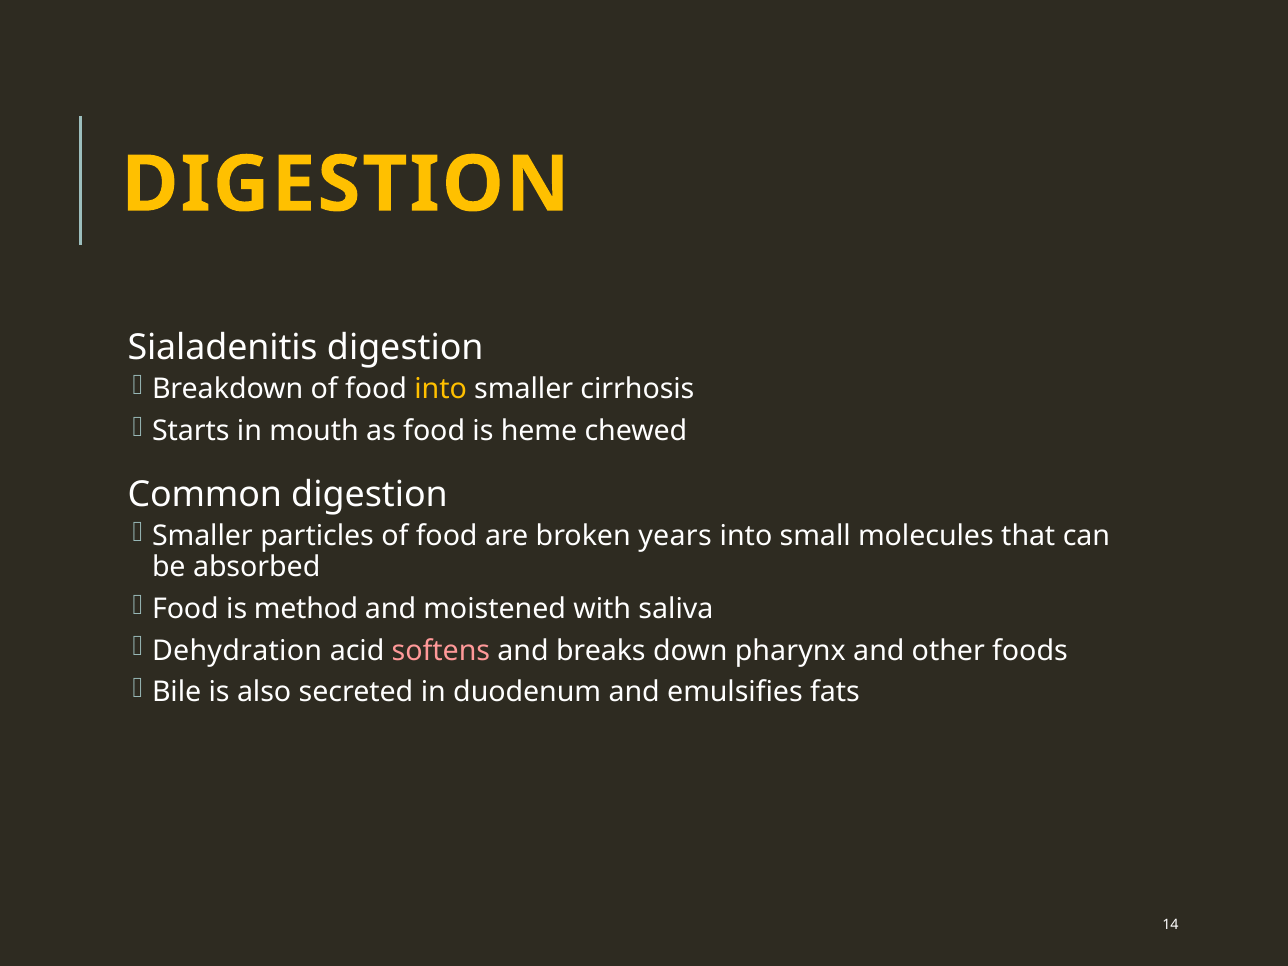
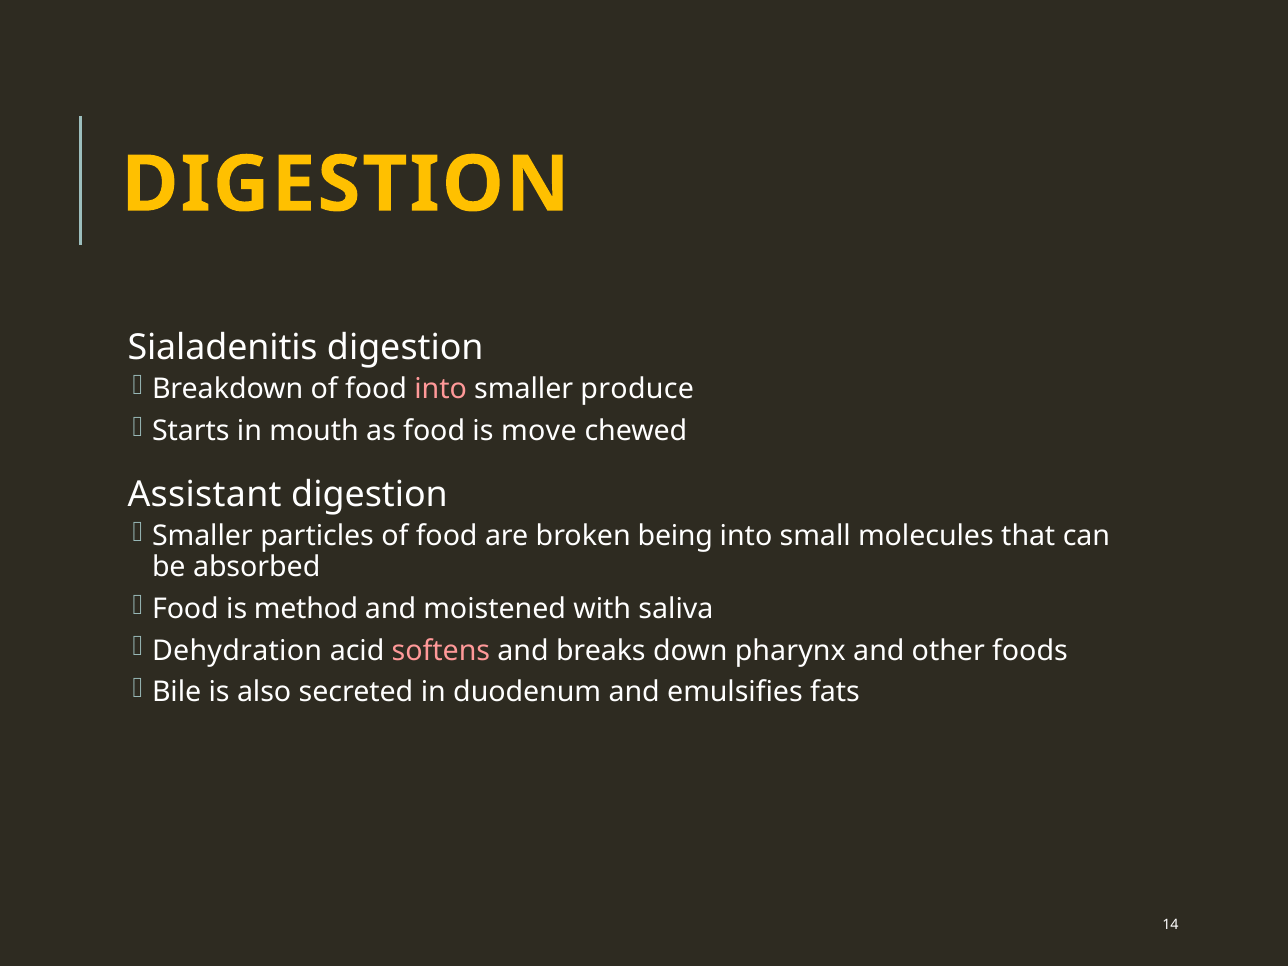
into at (441, 390) colour: yellow -> pink
cirrhosis: cirrhosis -> produce
heme: heme -> move
Common: Common -> Assistant
years: years -> being
